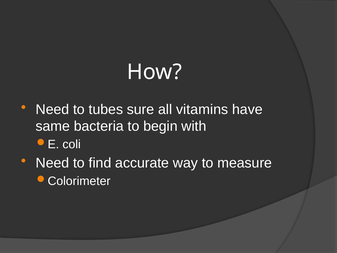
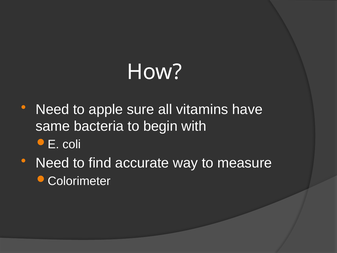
tubes: tubes -> apple
